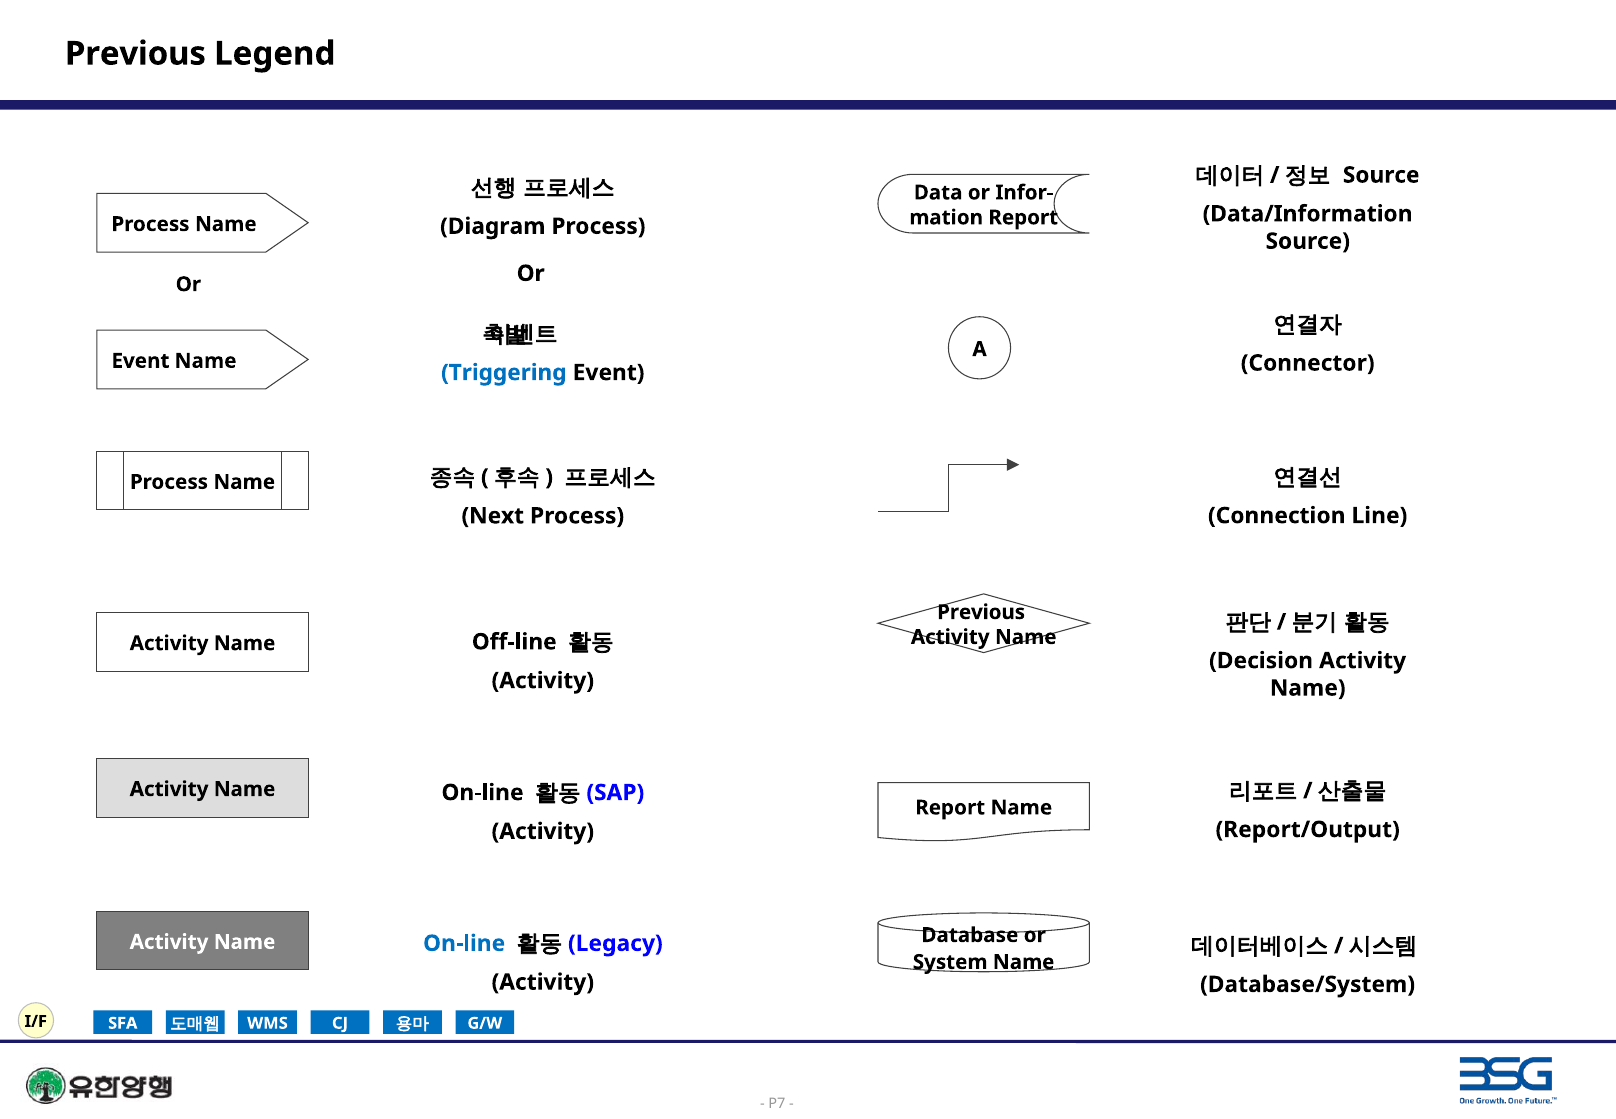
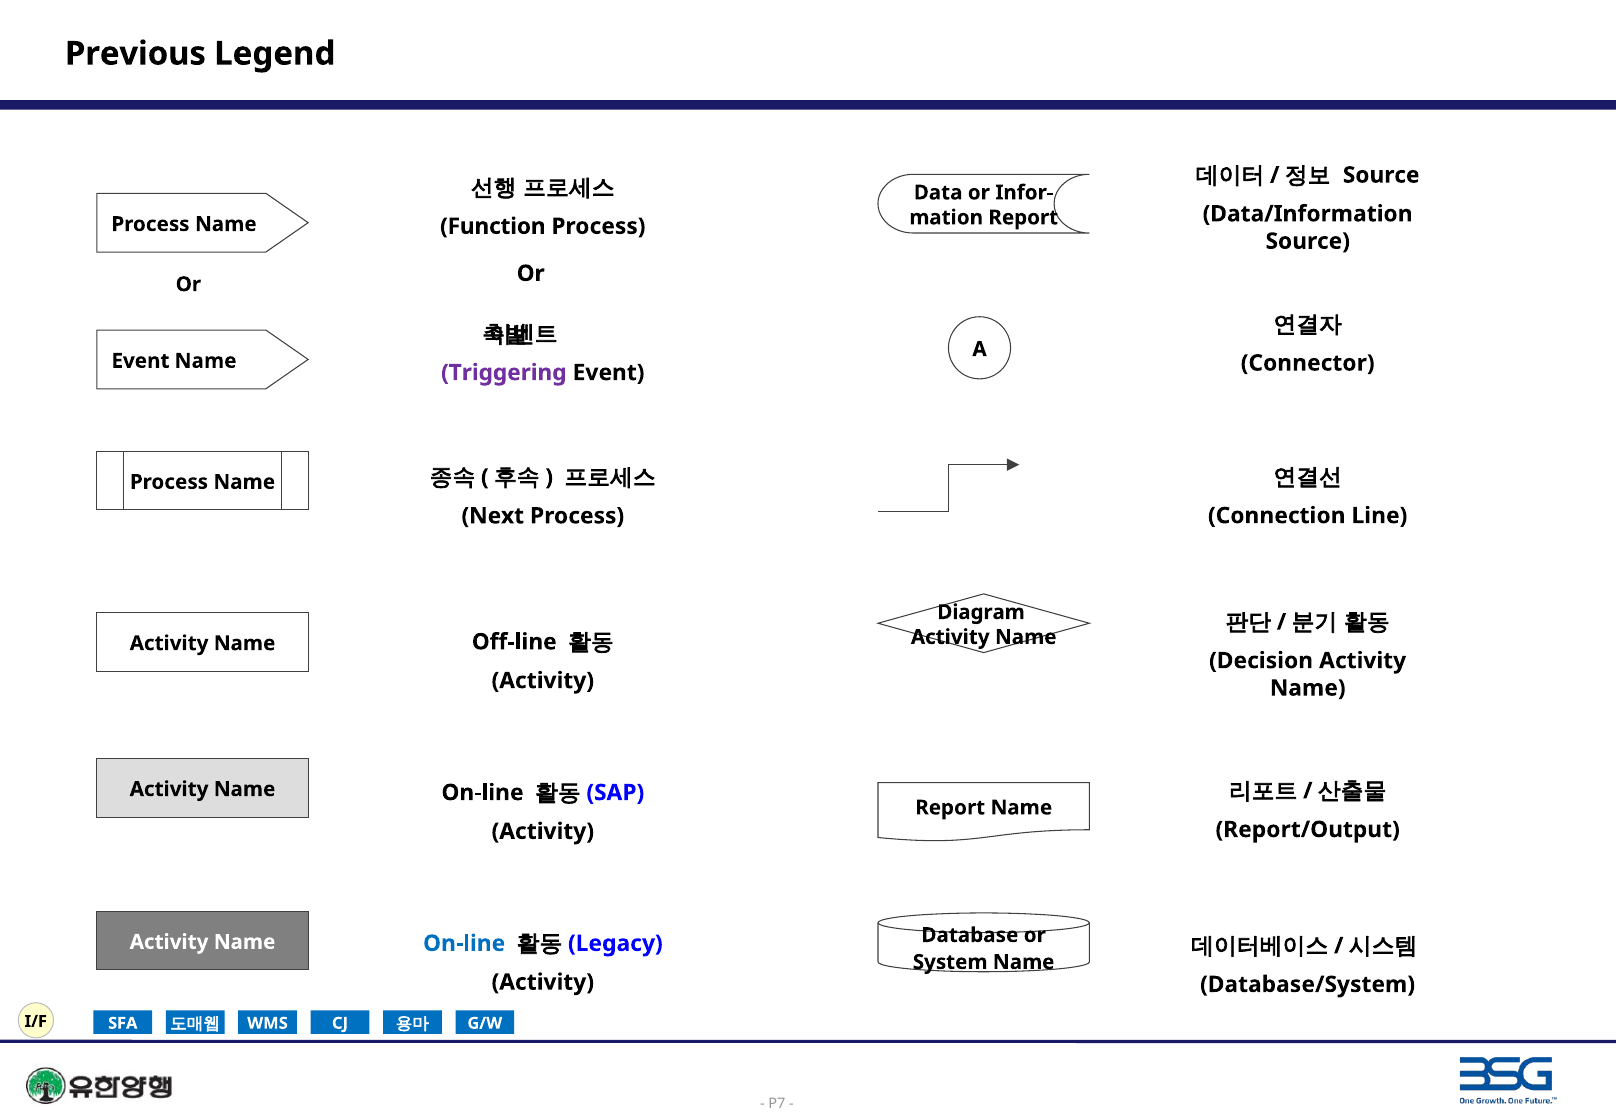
Diagram: Diagram -> Function
Triggering colour: blue -> purple
Previous at (981, 612): Previous -> Diagram
